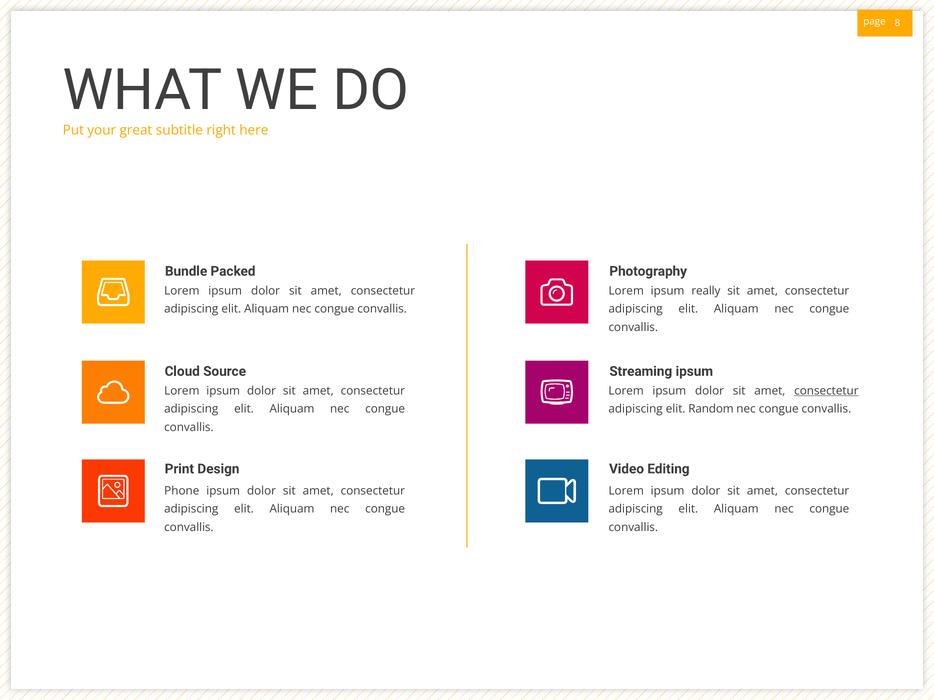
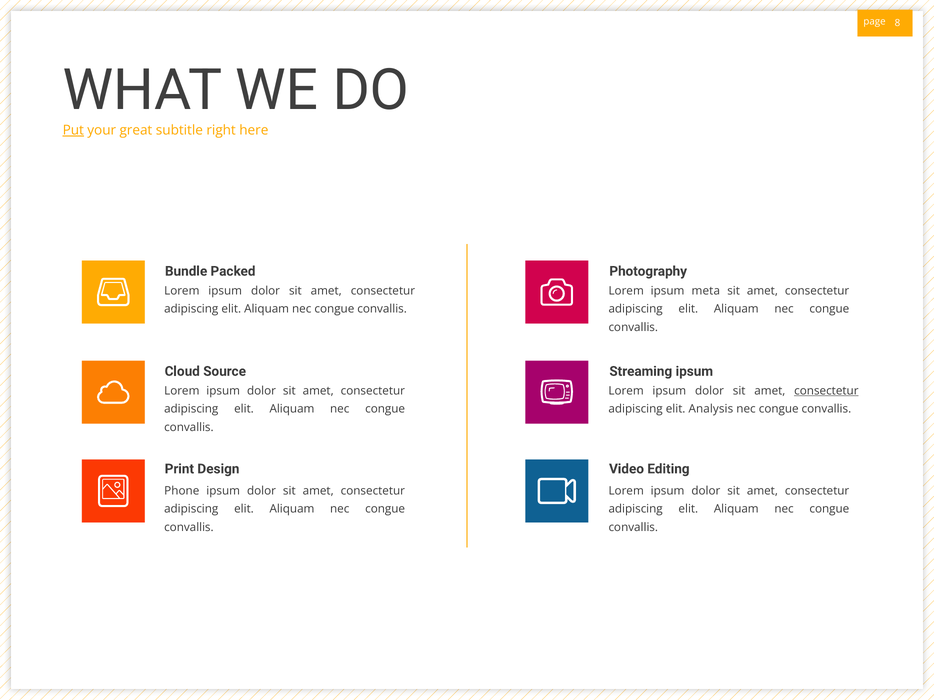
Put underline: none -> present
really: really -> meta
Random: Random -> Analysis
